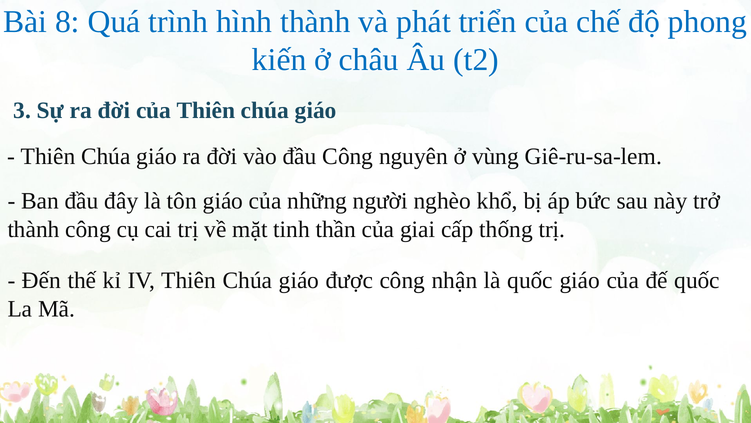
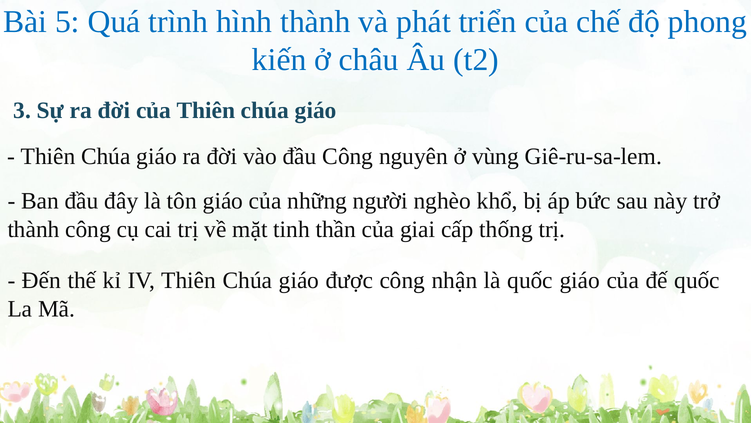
8: 8 -> 5
